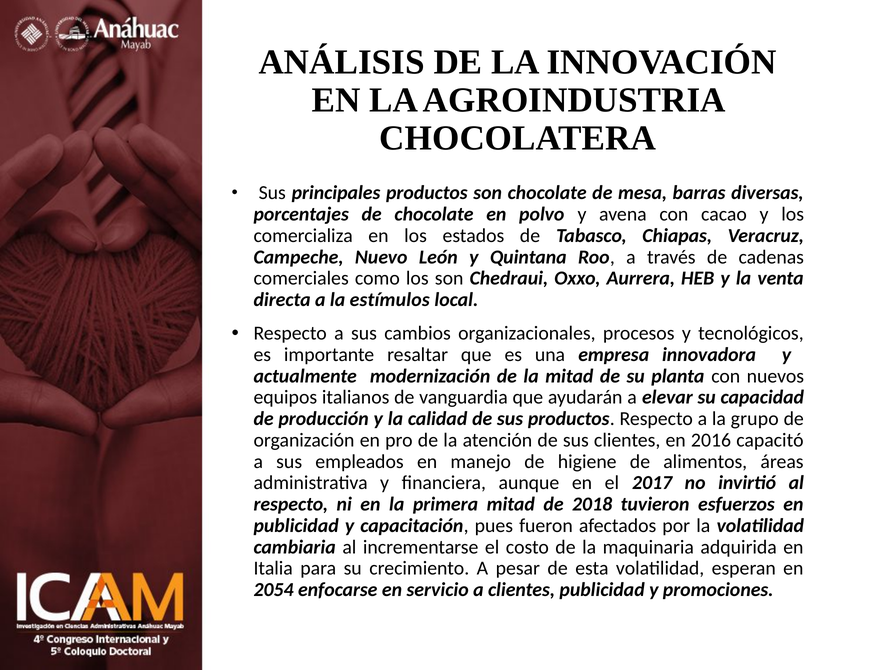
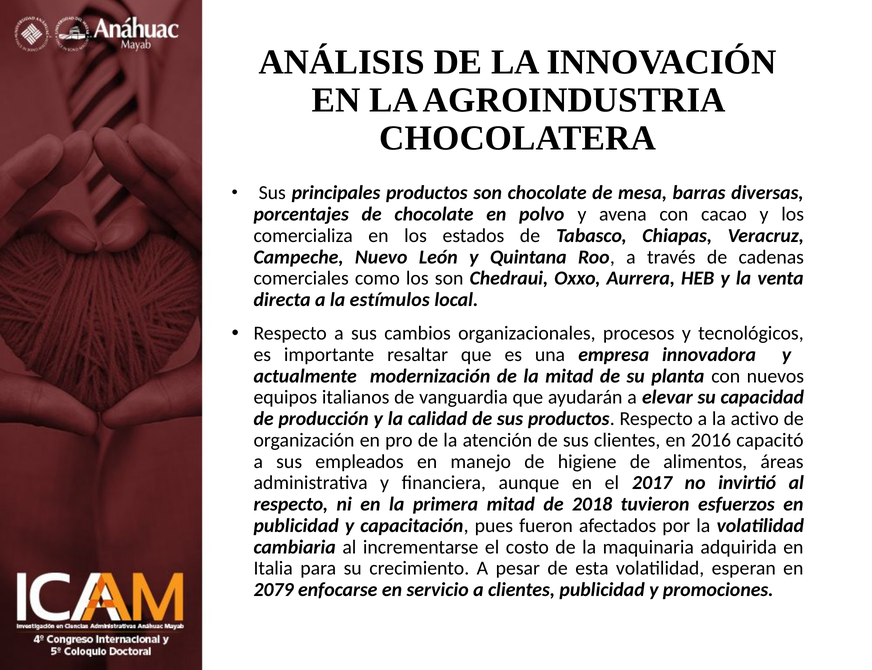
grupo: grupo -> activo
2054: 2054 -> 2079
